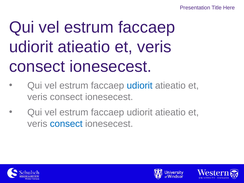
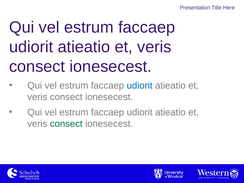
consect at (66, 124) colour: blue -> green
